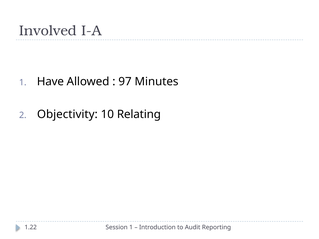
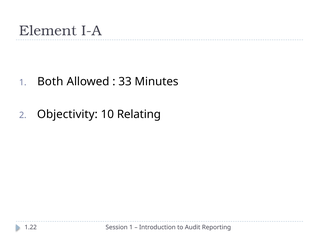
Involved: Involved -> Element
Have: Have -> Both
97: 97 -> 33
